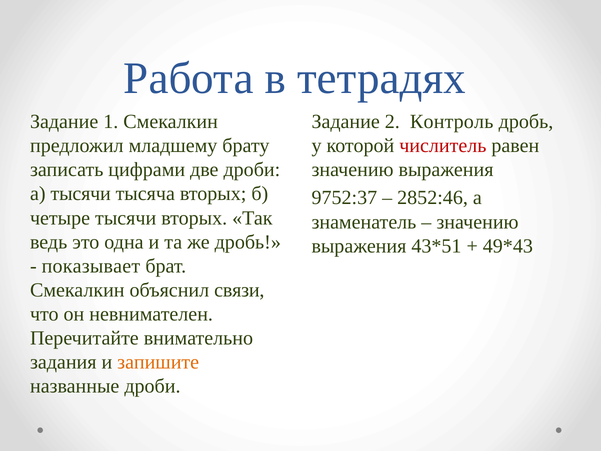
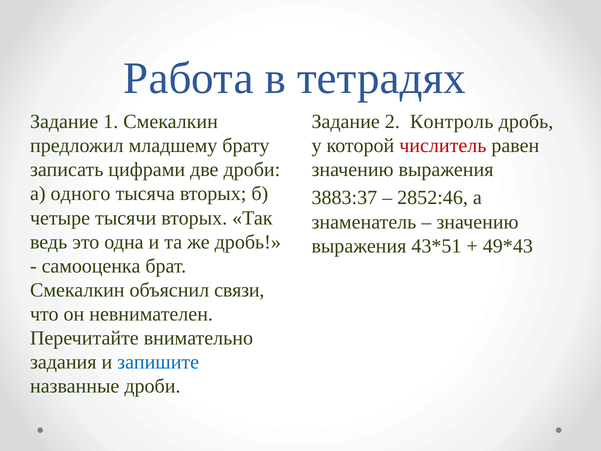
а тысячи: тысячи -> одного
9752:37: 9752:37 -> 3883:37
показывает: показывает -> самооценка
запишите colour: orange -> blue
